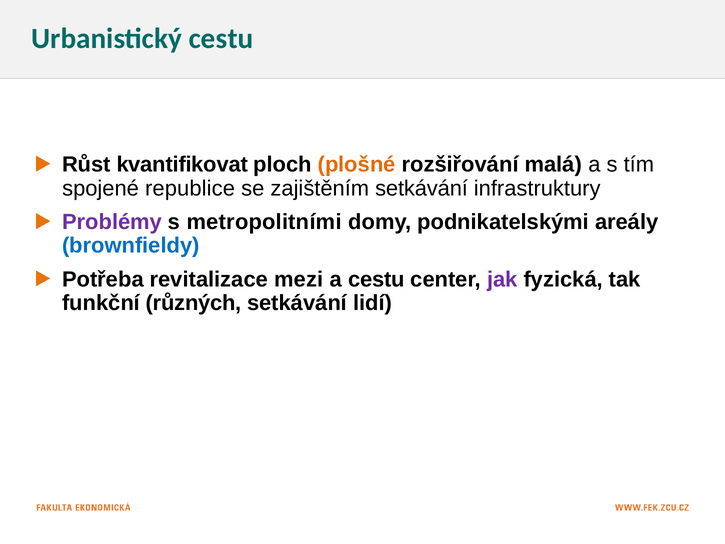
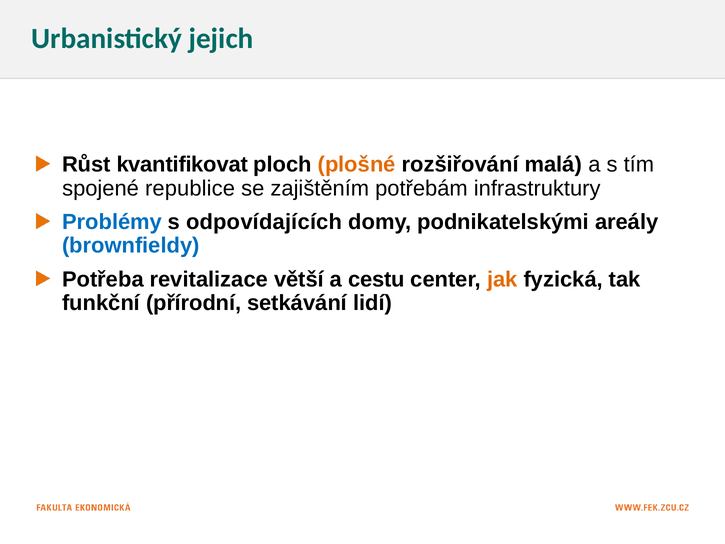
Urbanistický cestu: cestu -> jejich
zajištěním setkávání: setkávání -> potřebám
Problémy colour: purple -> blue
metropolitními: metropolitními -> odpovídajících
mezi: mezi -> větší
jak colour: purple -> orange
různých: různých -> přírodní
